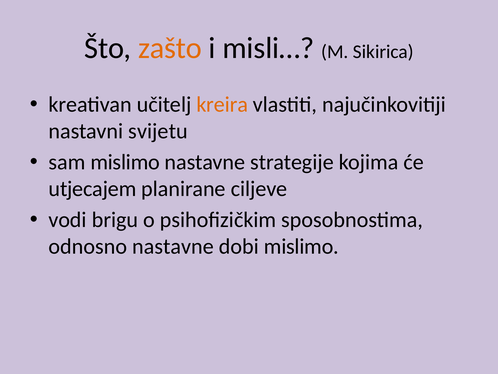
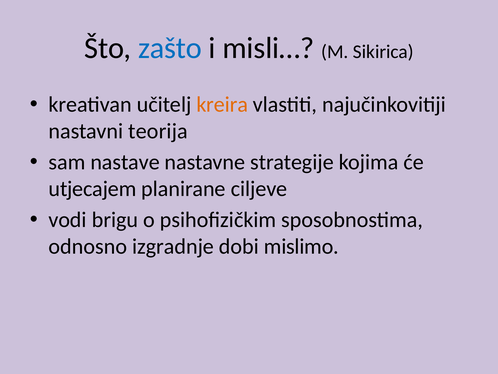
zašto colour: orange -> blue
svijetu: svijetu -> teorija
sam mislimo: mislimo -> nastave
odnosno nastavne: nastavne -> izgradnje
